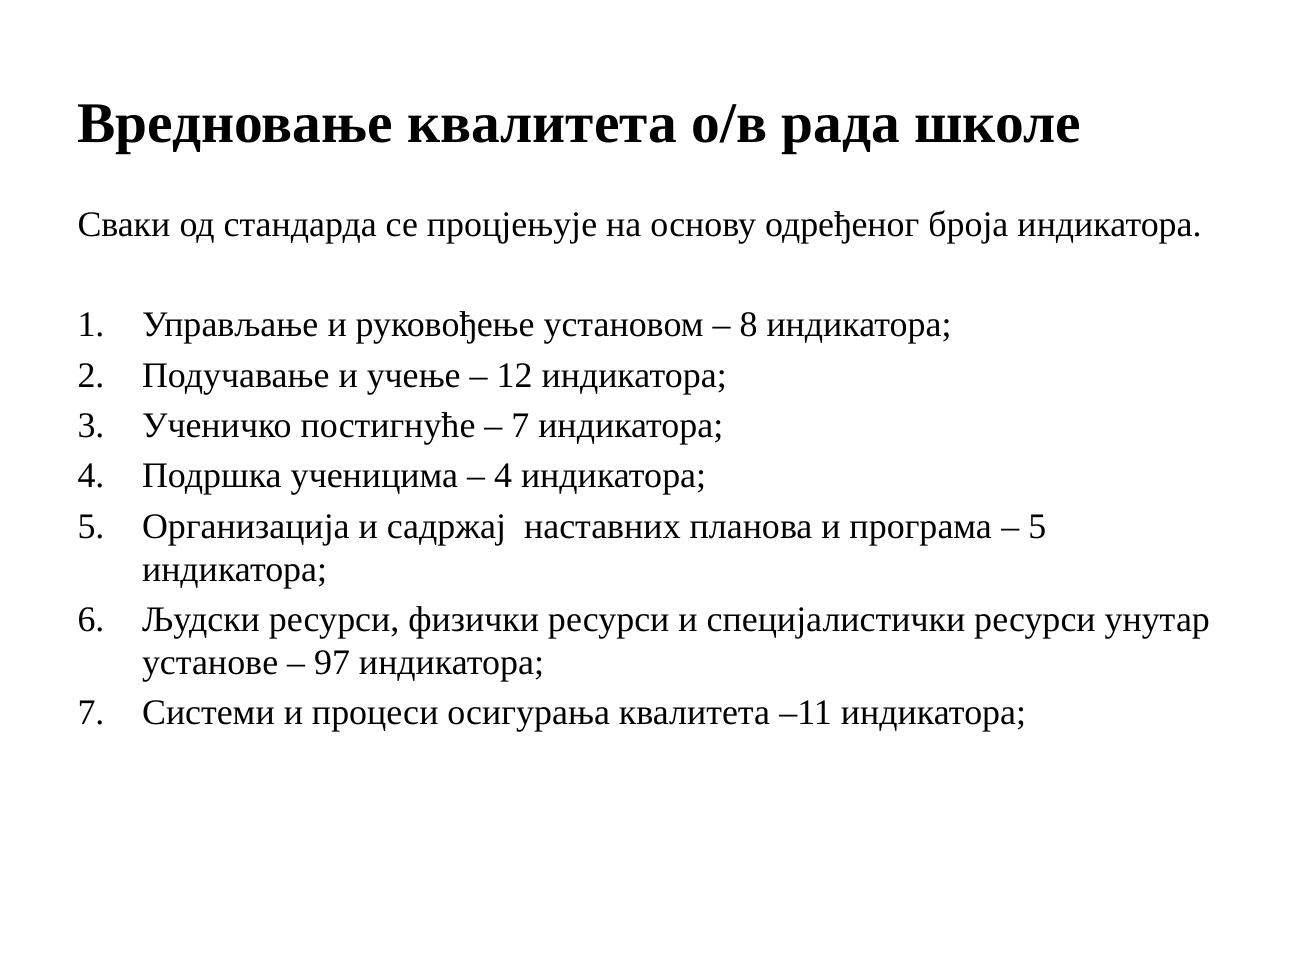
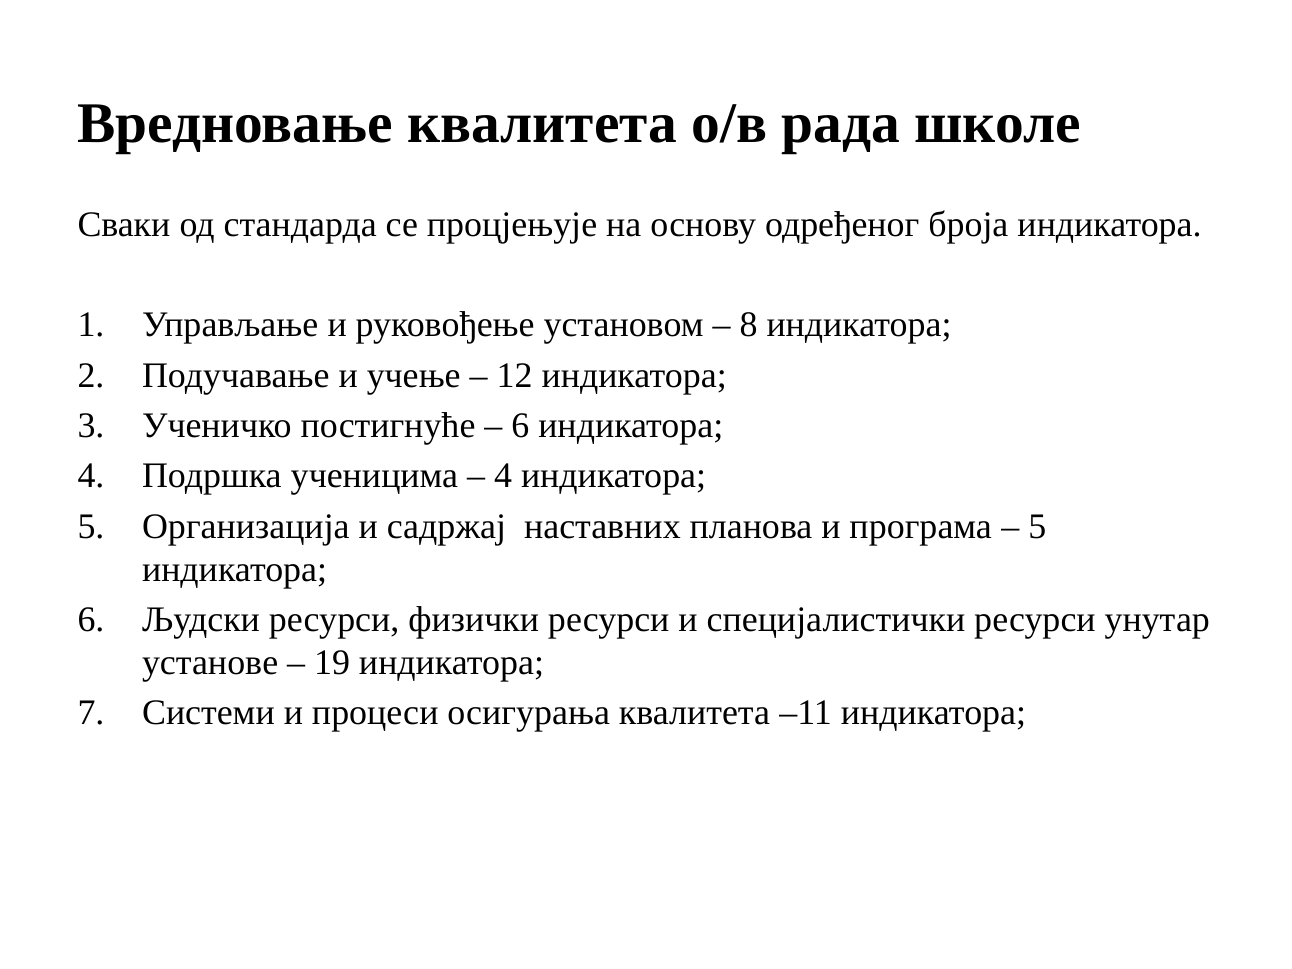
7 at (520, 426): 7 -> 6
97: 97 -> 19
